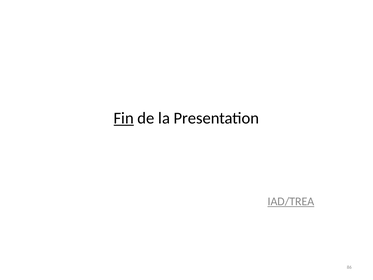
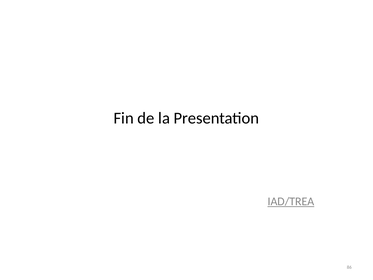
Fin underline: present -> none
